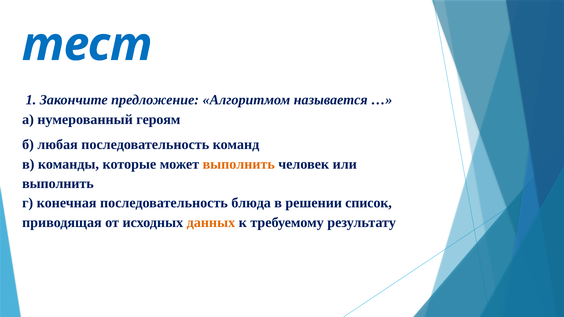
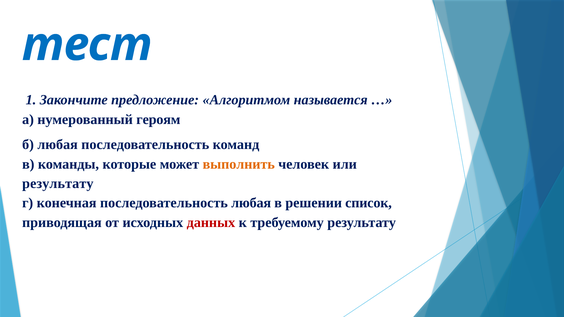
выполнить at (58, 184): выполнить -> результату
последовательность блюда: блюда -> любая
данных colour: orange -> red
